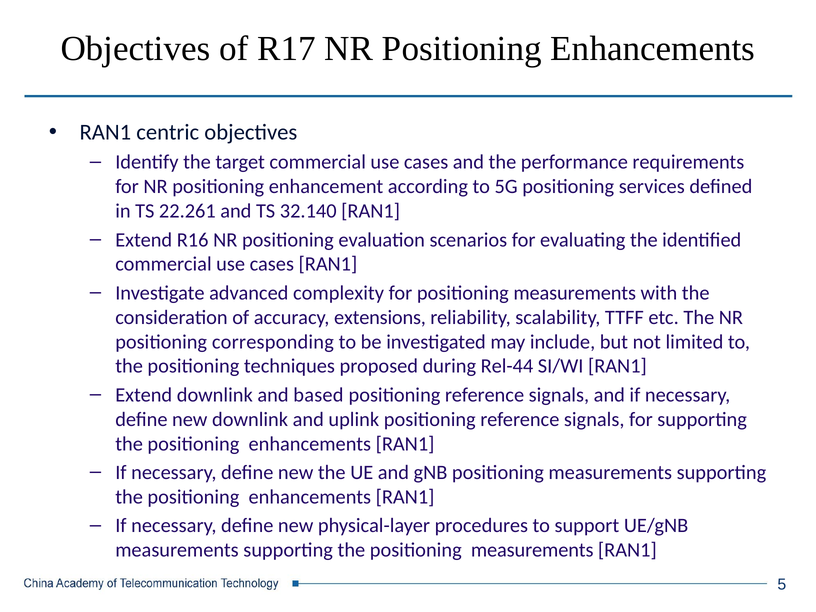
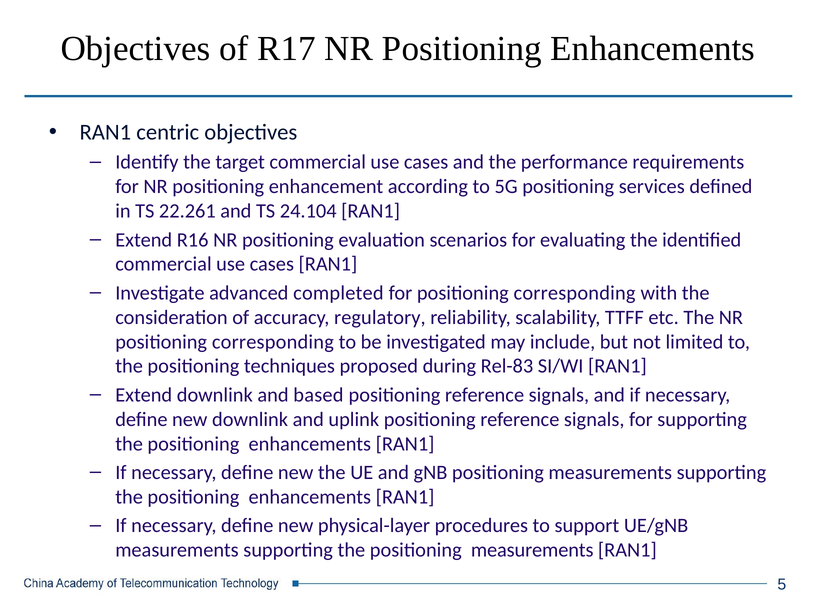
32.140: 32.140 -> 24.104
complexity: complexity -> completed
for positioning measurements: measurements -> corresponding
extensions: extensions -> regulatory
Rel-44: Rel-44 -> Rel-83
